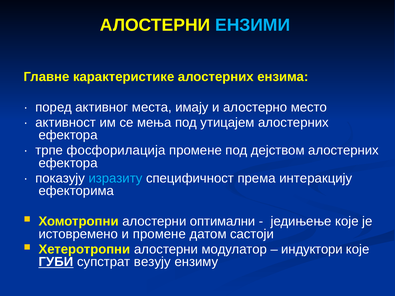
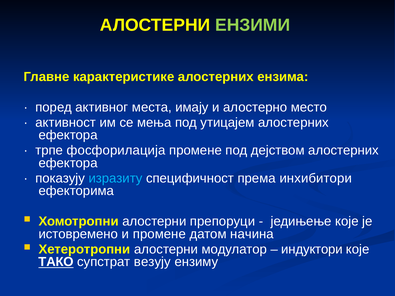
ЕНЗИМИ colour: light blue -> light green
интеракцију: интеракцију -> инхибитори
оптимални: оптимални -> препоруци
састоји: састоји -> начина
ГУБИ: ГУБИ -> ТАКО
